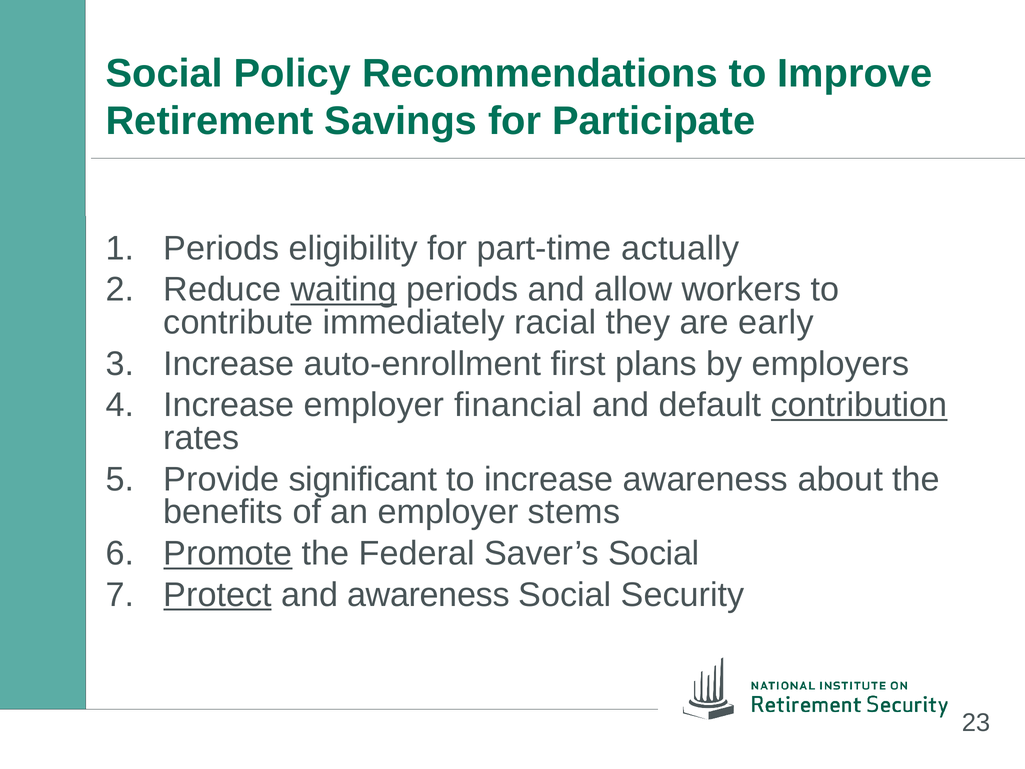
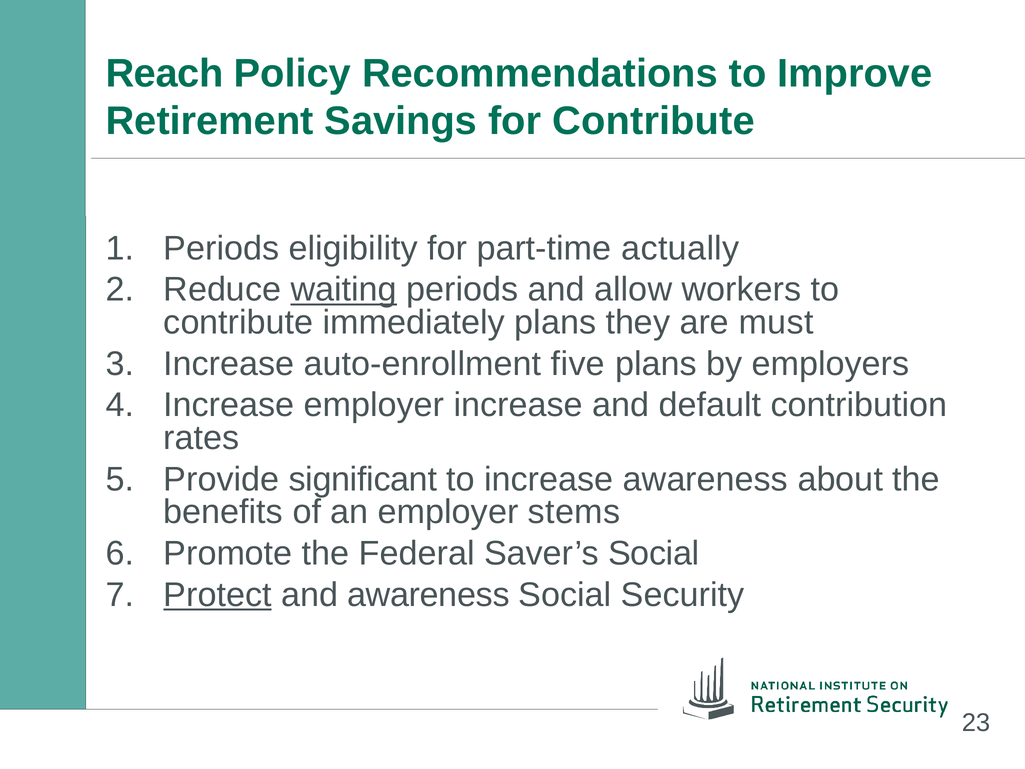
Social at (164, 73): Social -> Reach
for Participate: Participate -> Contribute
immediately racial: racial -> plans
early: early -> must
first: first -> five
employer financial: financial -> increase
contribution underline: present -> none
Promote underline: present -> none
